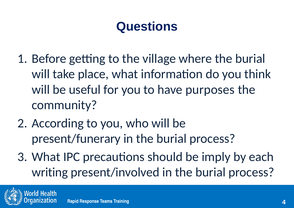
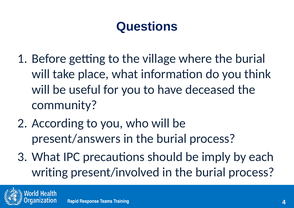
purposes: purposes -> deceased
present/funerary: present/funerary -> present/answers
